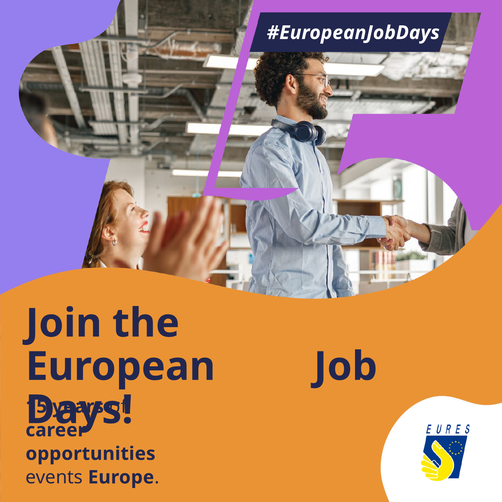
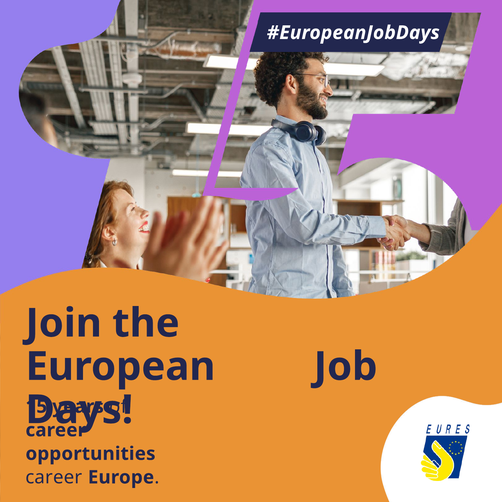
events at (54, 477): events -> career
